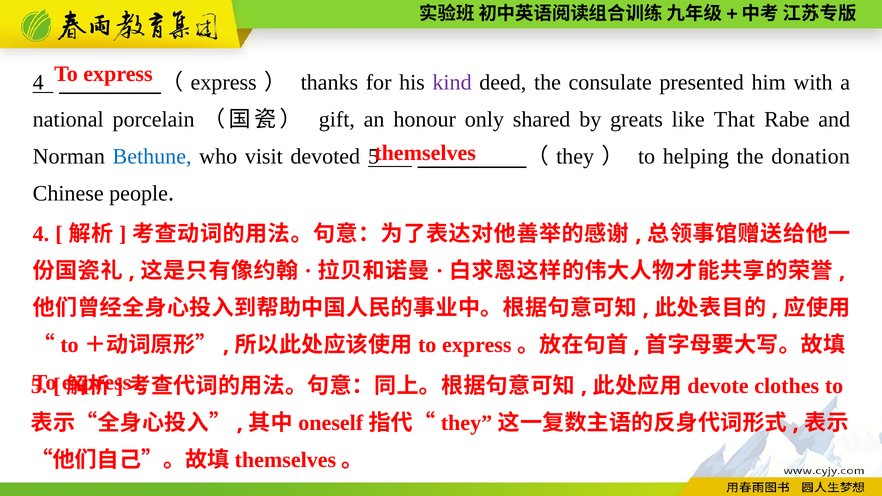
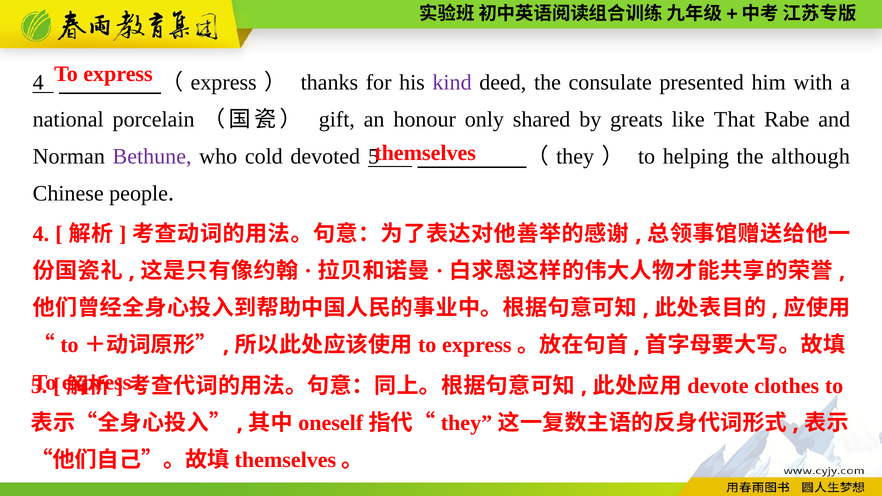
Bethune colour: blue -> purple
visit: visit -> cold
donation: donation -> although
